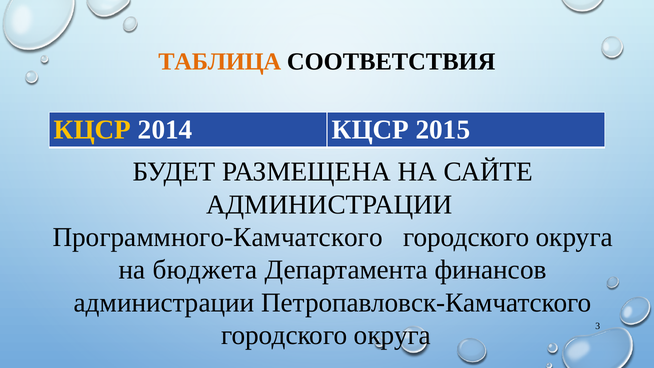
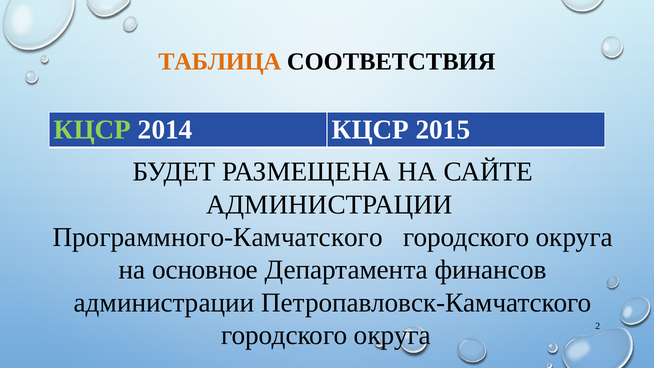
КЦСР at (93, 130) colour: yellow -> light green
бюджета: бюджета -> основное
3: 3 -> 2
